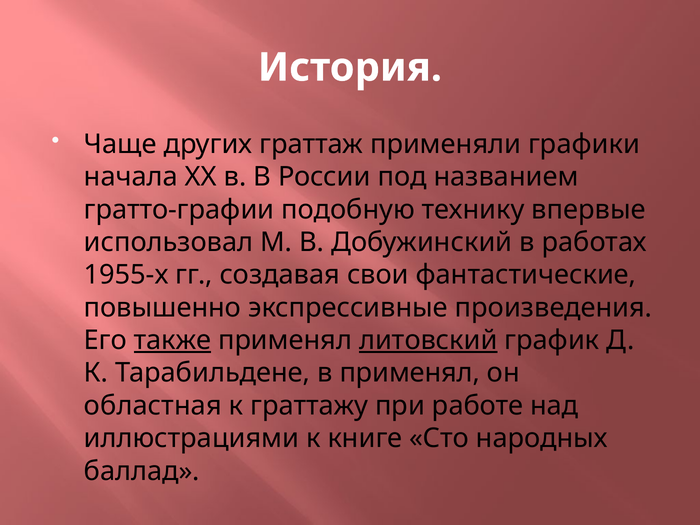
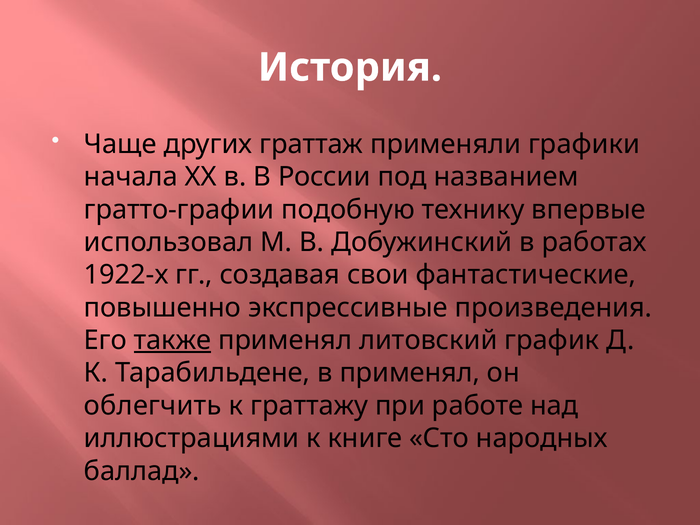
1955-х: 1955-х -> 1922-х
литовский underline: present -> none
областная: областная -> облегчить
